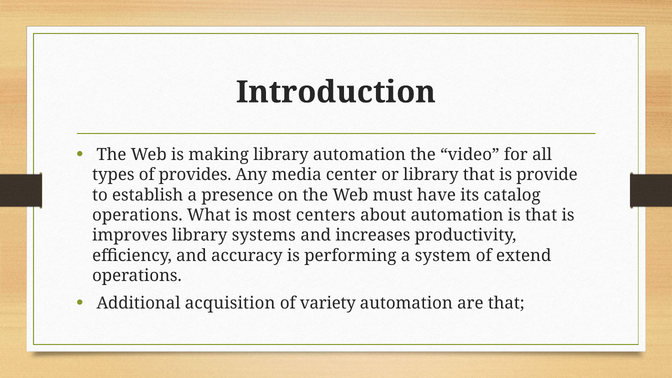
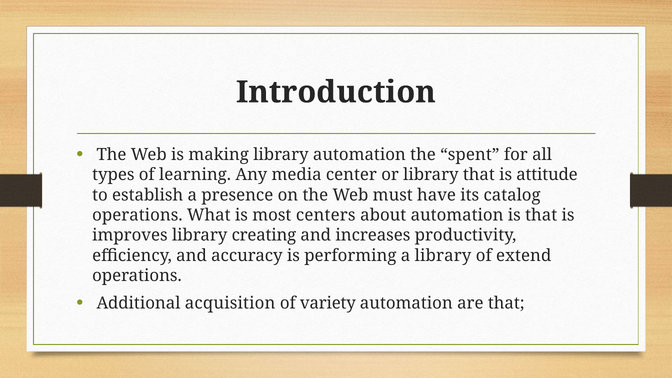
video: video -> spent
provides: provides -> learning
provide: provide -> attitude
systems: systems -> creating
a system: system -> library
